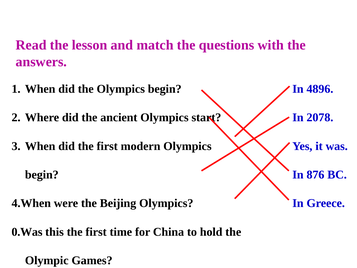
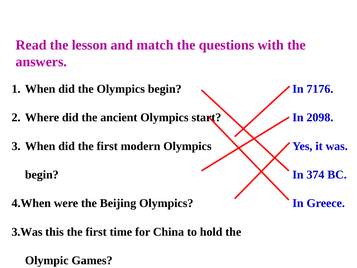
4896: 4896 -> 7176
2078: 2078 -> 2098
876: 876 -> 374
0.Was: 0.Was -> 3.Was
